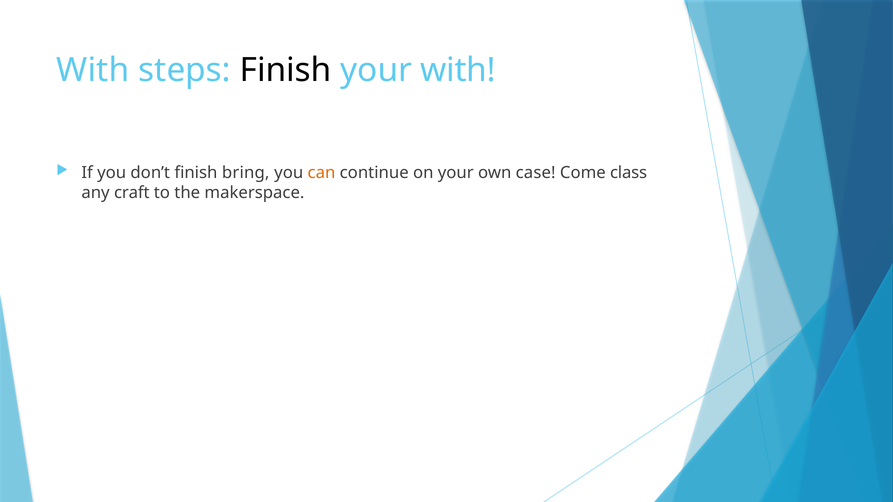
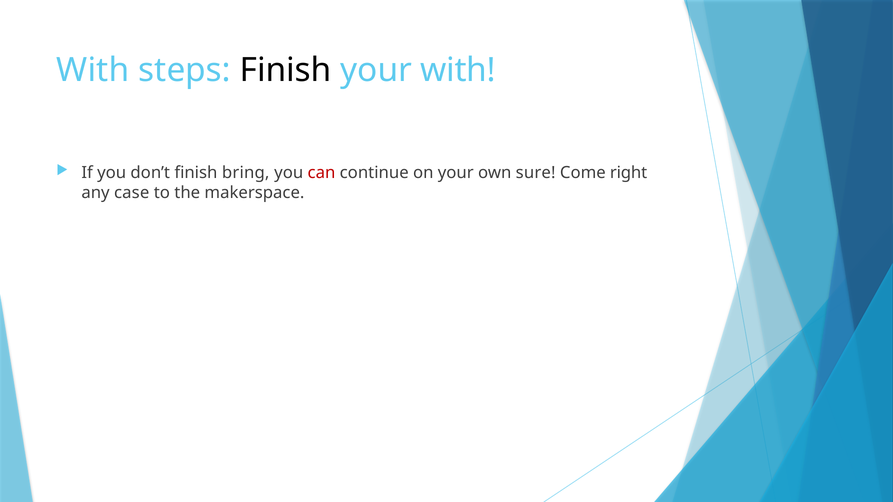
can colour: orange -> red
case: case -> sure
class: class -> right
craft: craft -> case
